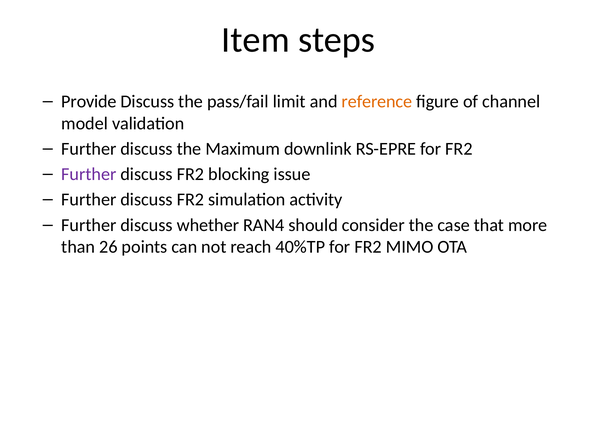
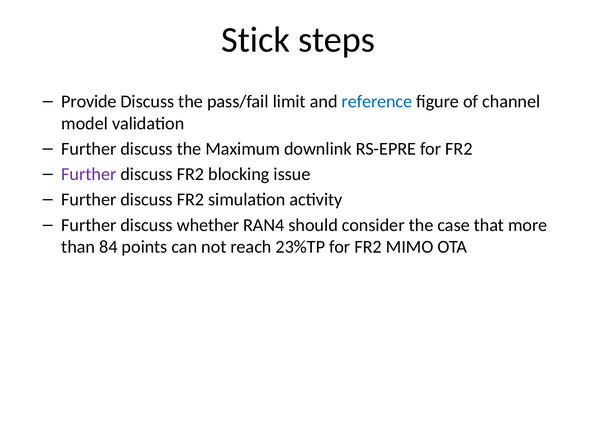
Item: Item -> Stick
reference colour: orange -> blue
26: 26 -> 84
40%TP: 40%TP -> 23%TP
